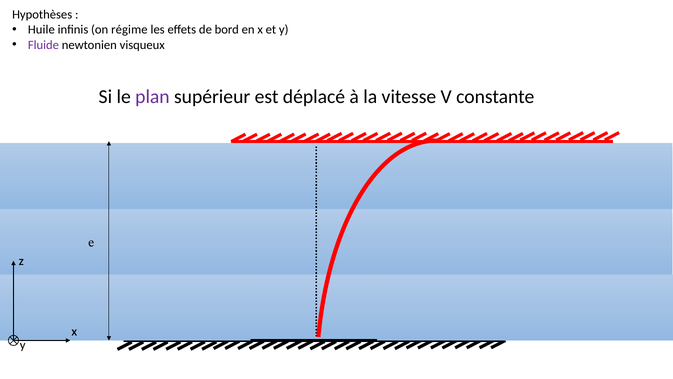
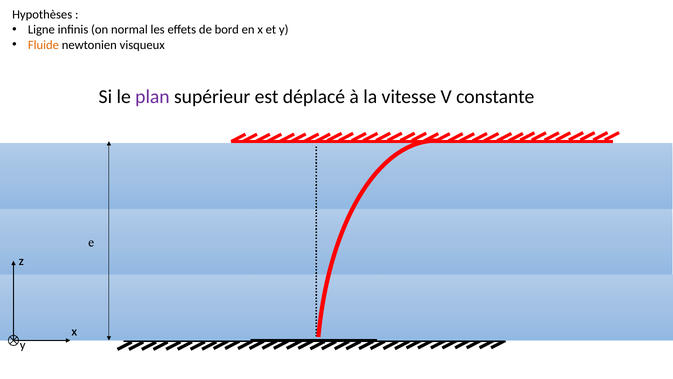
Huile: Huile -> Ligne
régime: régime -> normal
Fluide colour: purple -> orange
